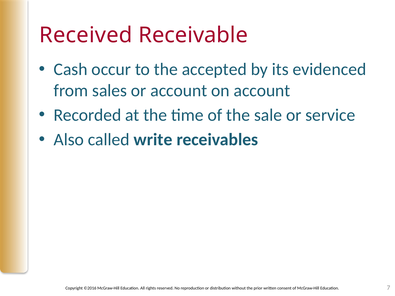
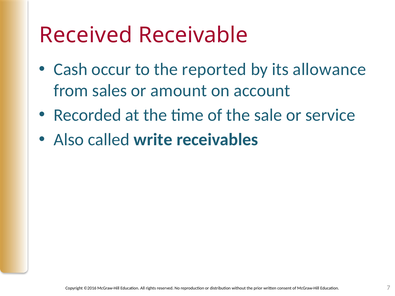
accepted: accepted -> reported
evidenced: evidenced -> allowance
or account: account -> amount
